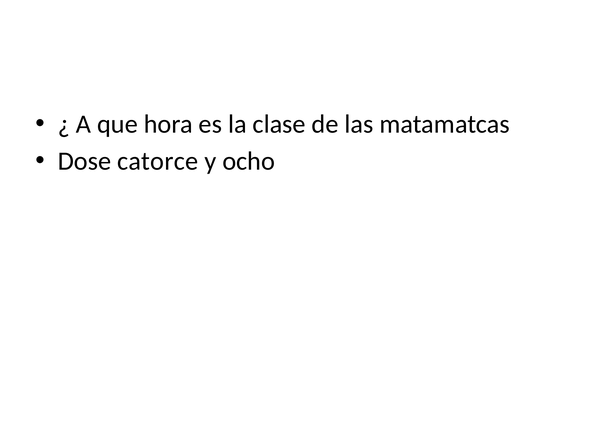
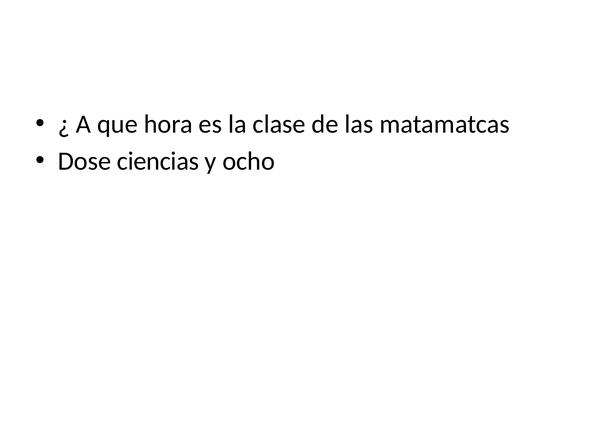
catorce: catorce -> ciencias
